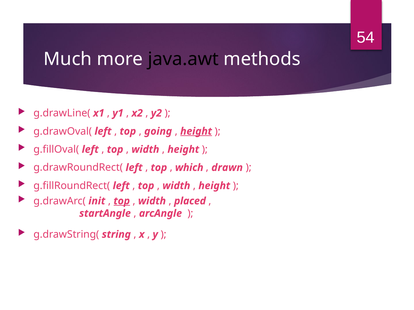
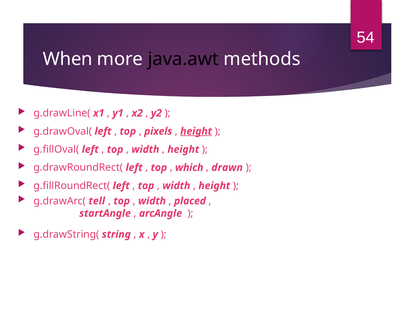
Much: Much -> When
going: going -> pixels
init: init -> tell
top at (122, 201) underline: present -> none
